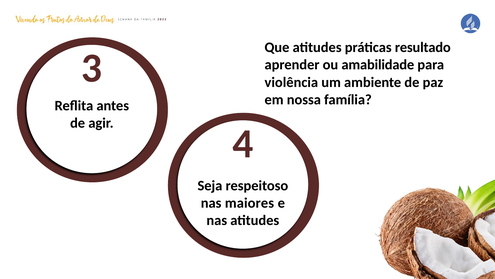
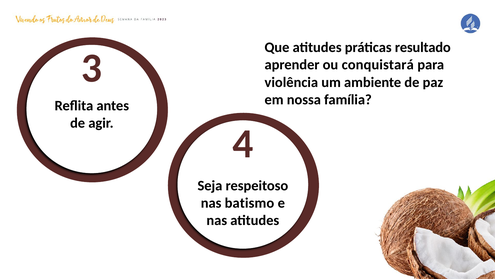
amabilidade: amabilidade -> conquistará
maiores: maiores -> batismo
